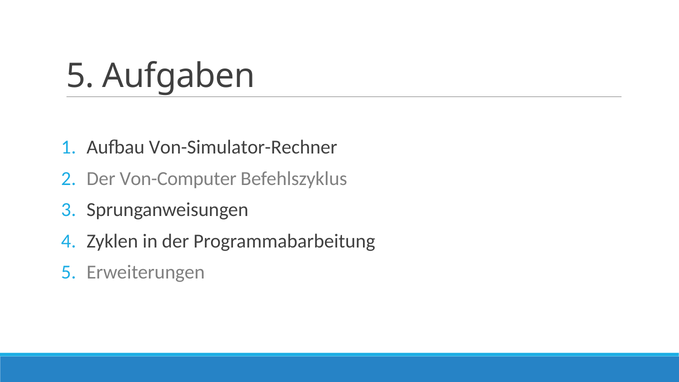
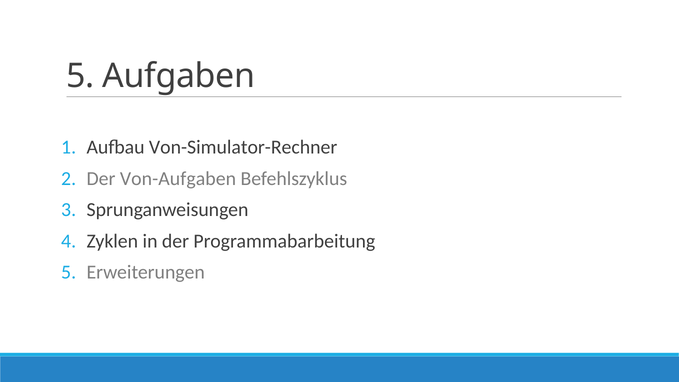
Von-Computer: Von-Computer -> Von-Aufgaben
